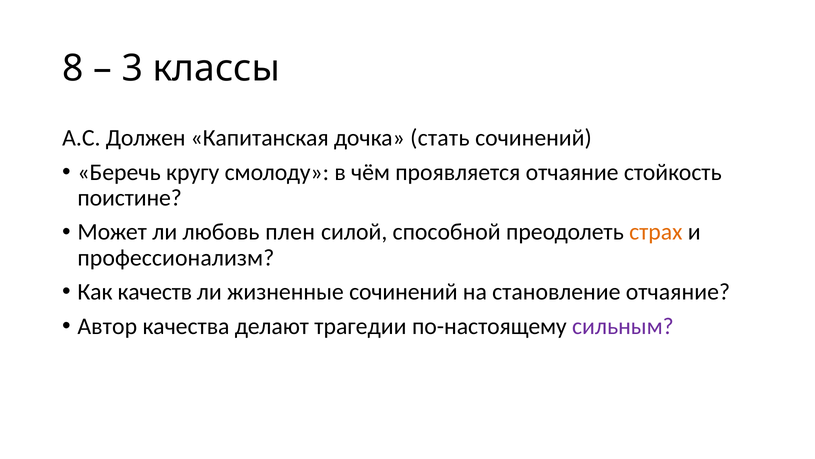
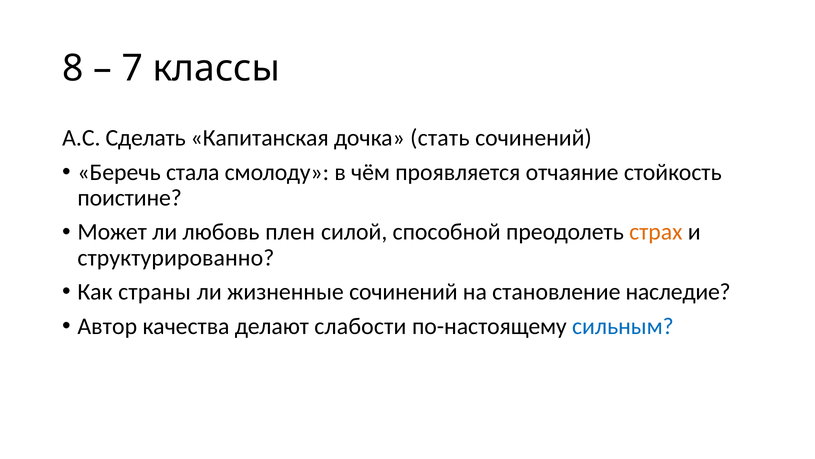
3: 3 -> 7
Должен: Должен -> Сделать
кругу: кругу -> стала
профессионализм: профессионализм -> структурированно
качеств: качеств -> страны
становление отчаяние: отчаяние -> наследие
трагедии: трагедии -> слабости
сильным colour: purple -> blue
